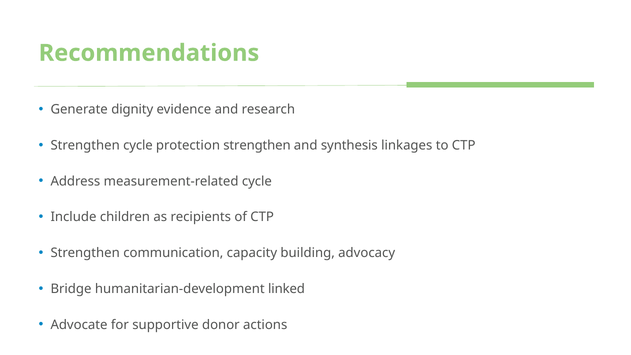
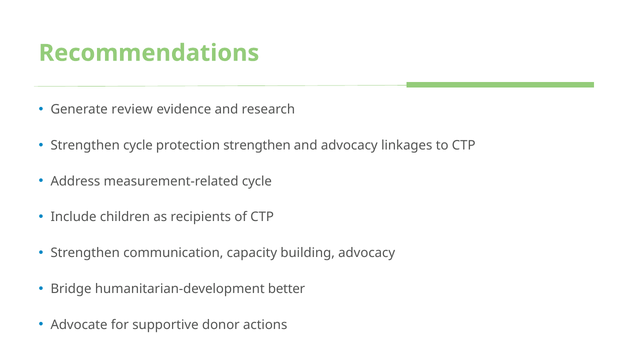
dignity: dignity -> review
and synthesis: synthesis -> advocacy
linked: linked -> better
